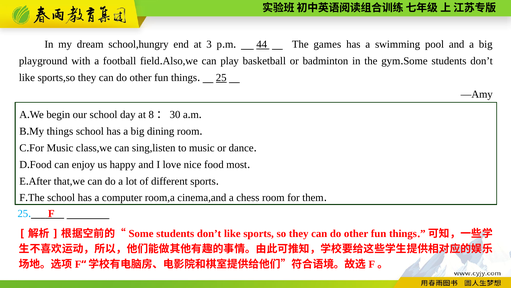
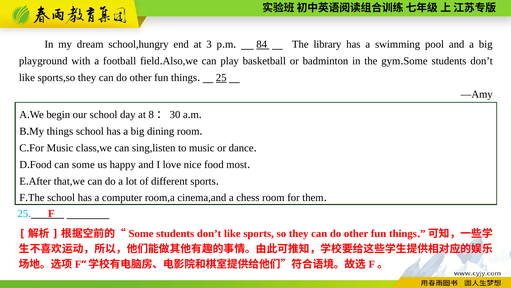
44: 44 -> 84
games: games -> library
can enjoy: enjoy -> some
